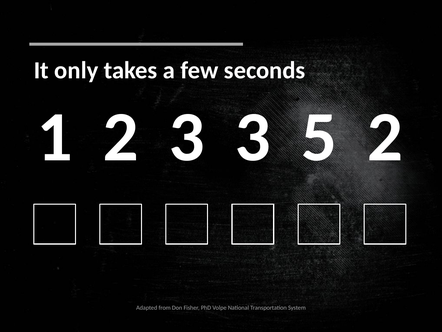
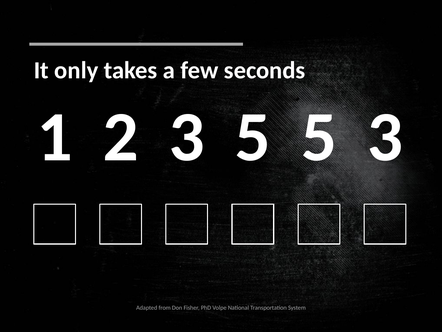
3 3: 3 -> 5
5 2: 2 -> 3
